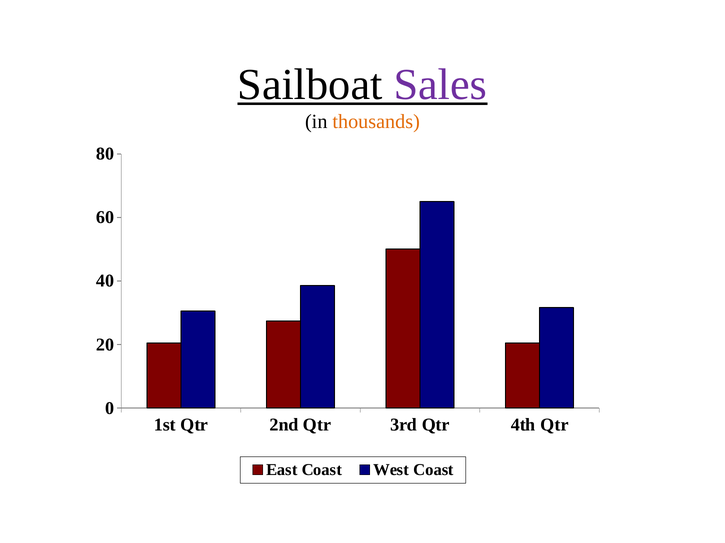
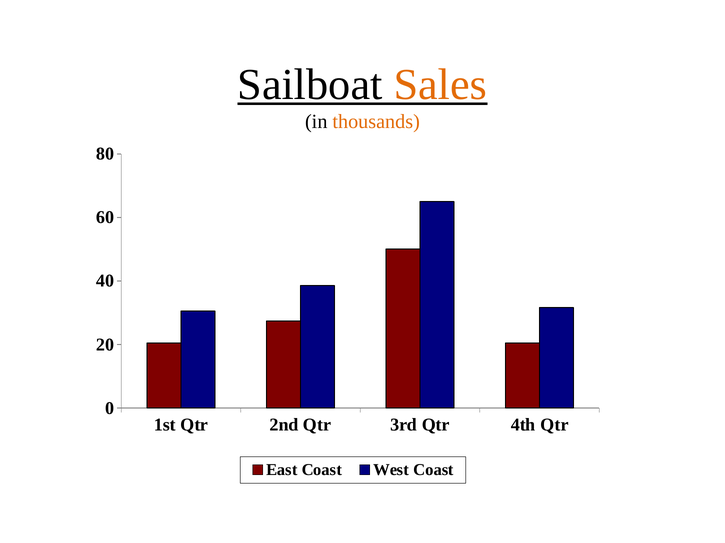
Sales colour: purple -> orange
